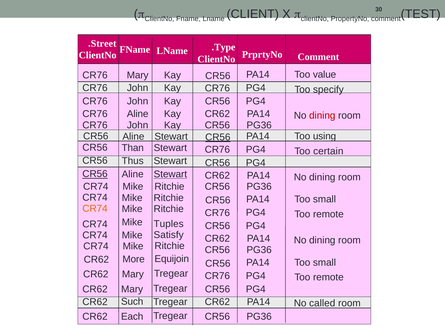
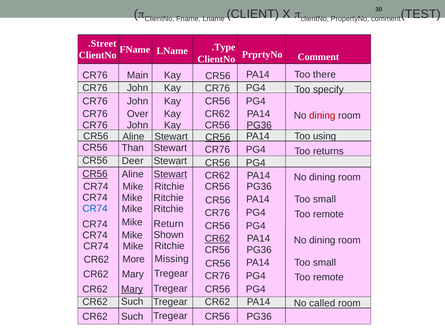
value: value -> there
Mary at (138, 75): Mary -> Main
CR76 Aline: Aline -> Over
PG36 at (259, 125) underline: none -> present
certain: certain -> returns
Thus: Thus -> Deer
CR74 at (95, 209) colour: orange -> blue
Tuples: Tuples -> Return
Satisfy: Satisfy -> Shown
CR62 at (217, 238) underline: none -> present
Equijoin: Equijoin -> Missing
Mary at (132, 289) underline: none -> present
Each at (132, 316): Each -> Such
